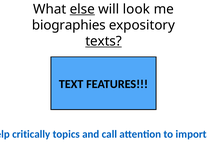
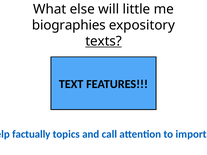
else underline: present -> none
look: look -> little
critically: critically -> factually
